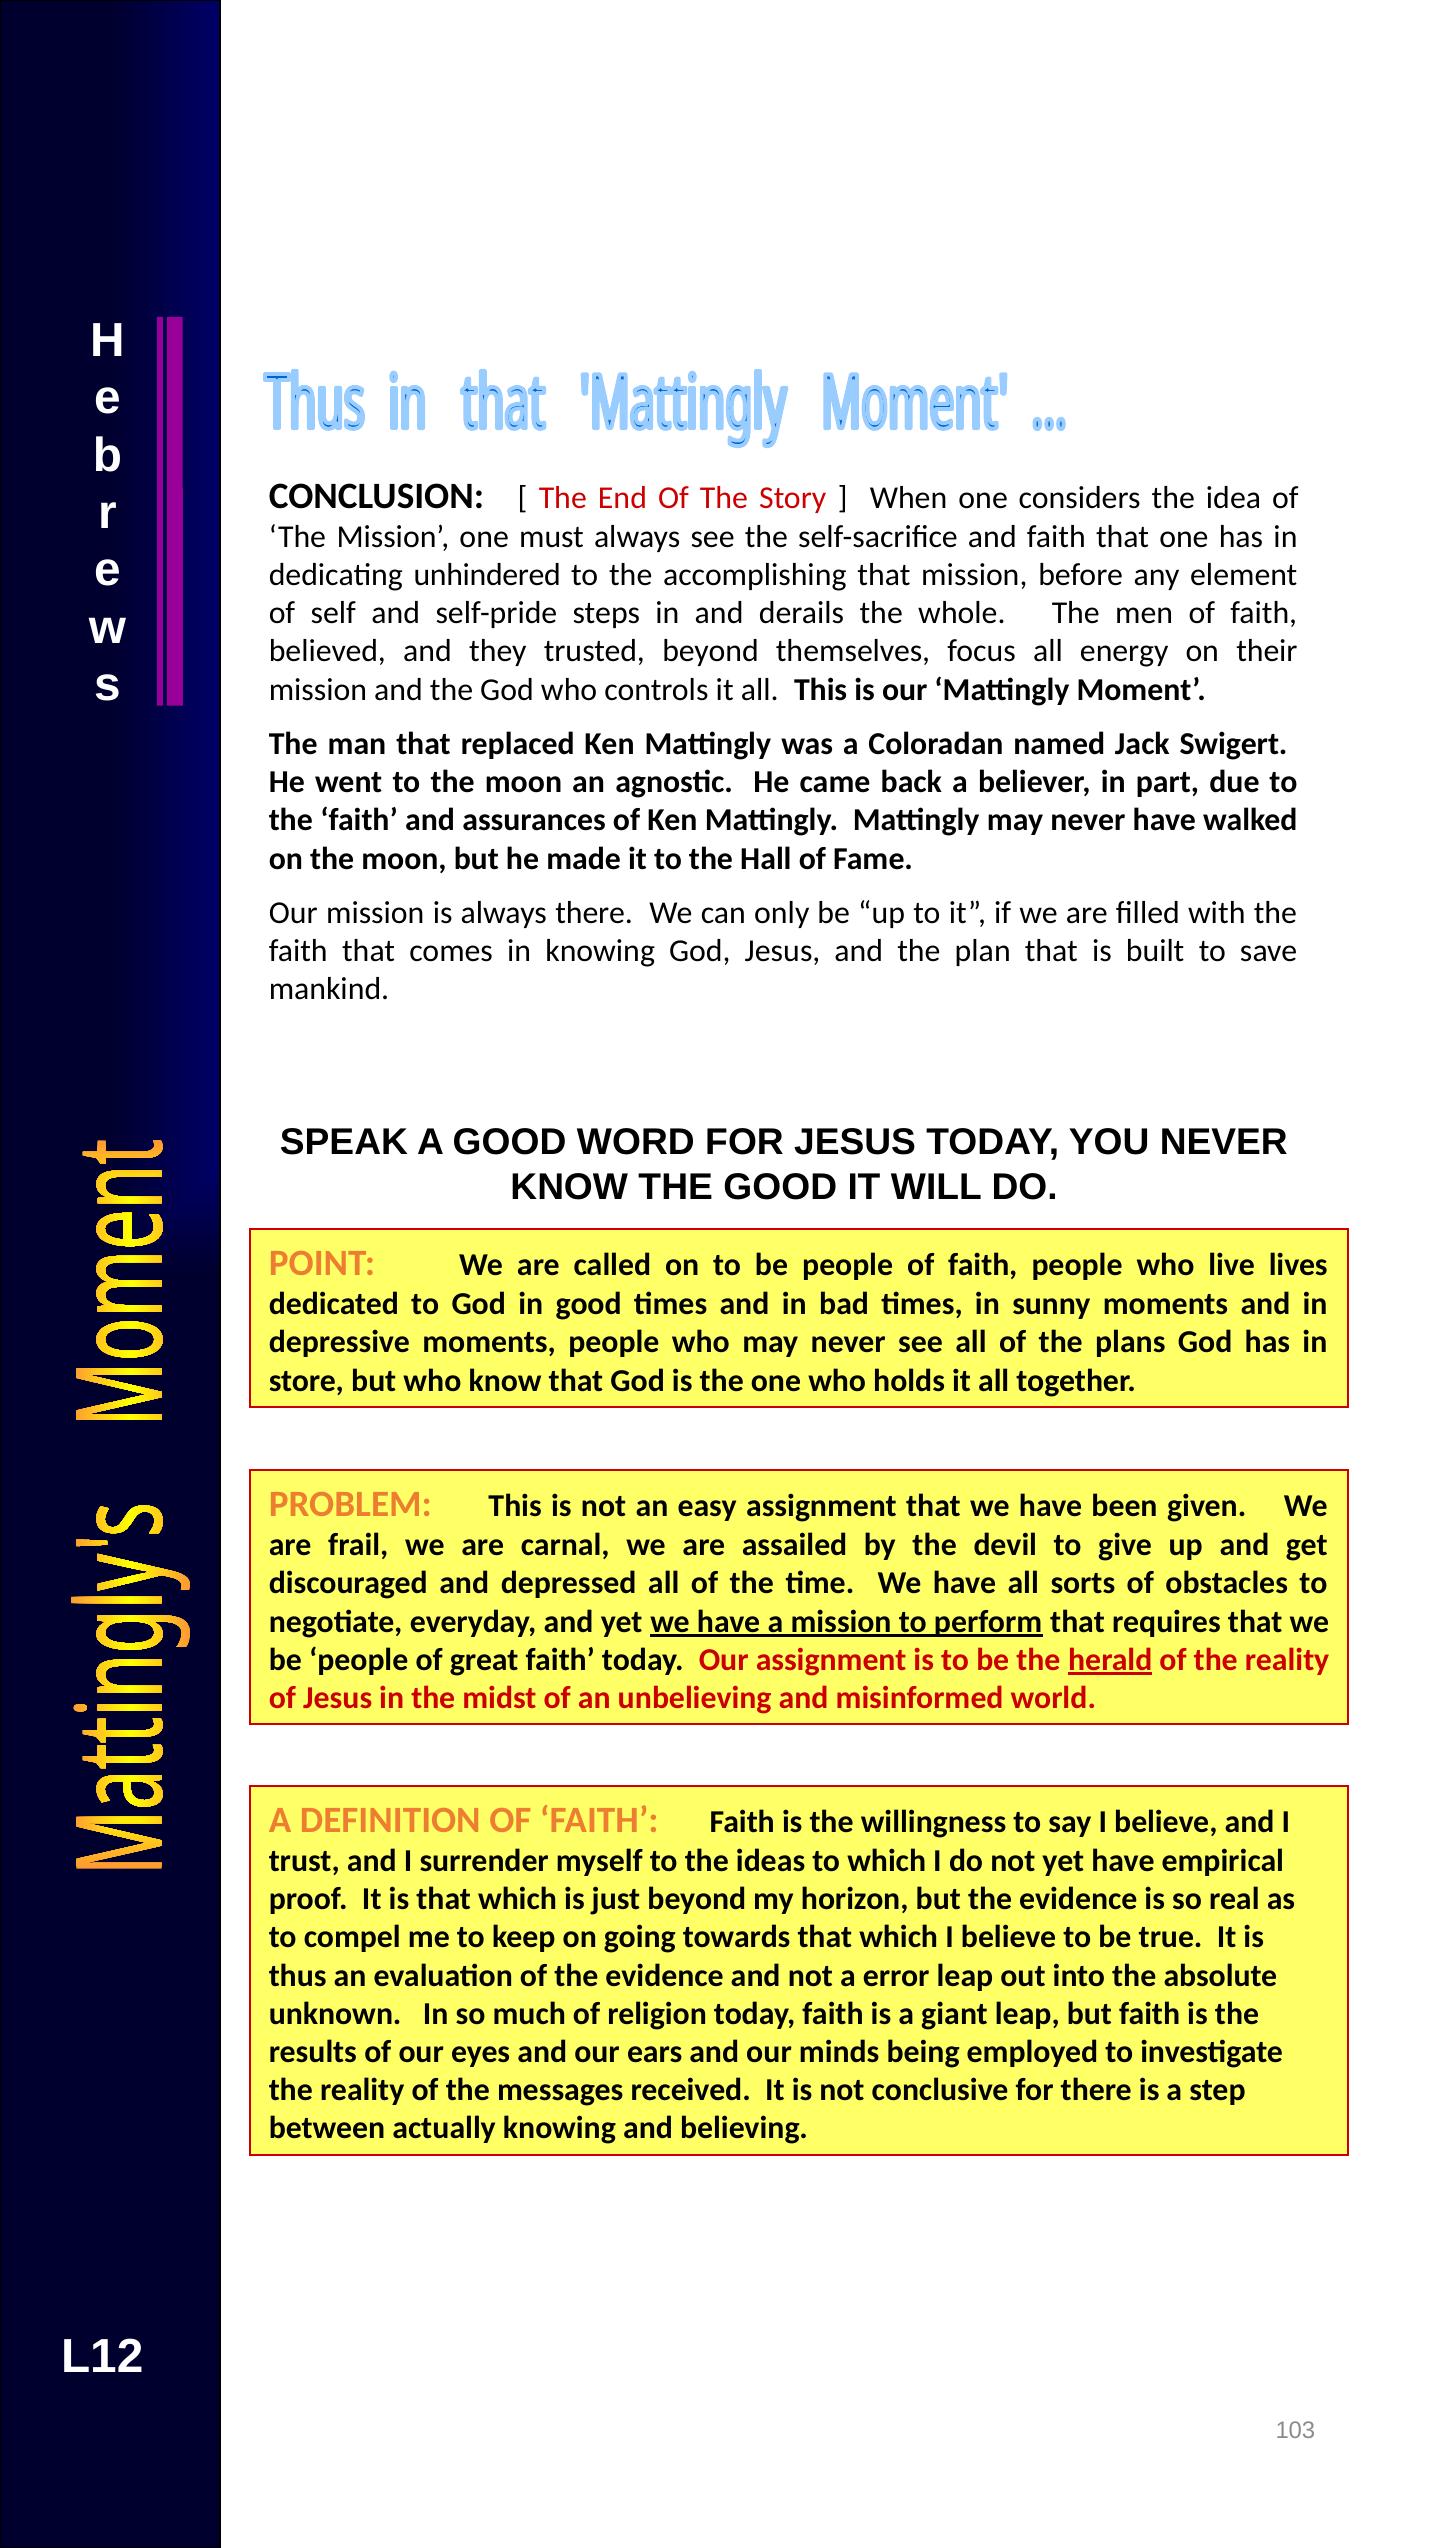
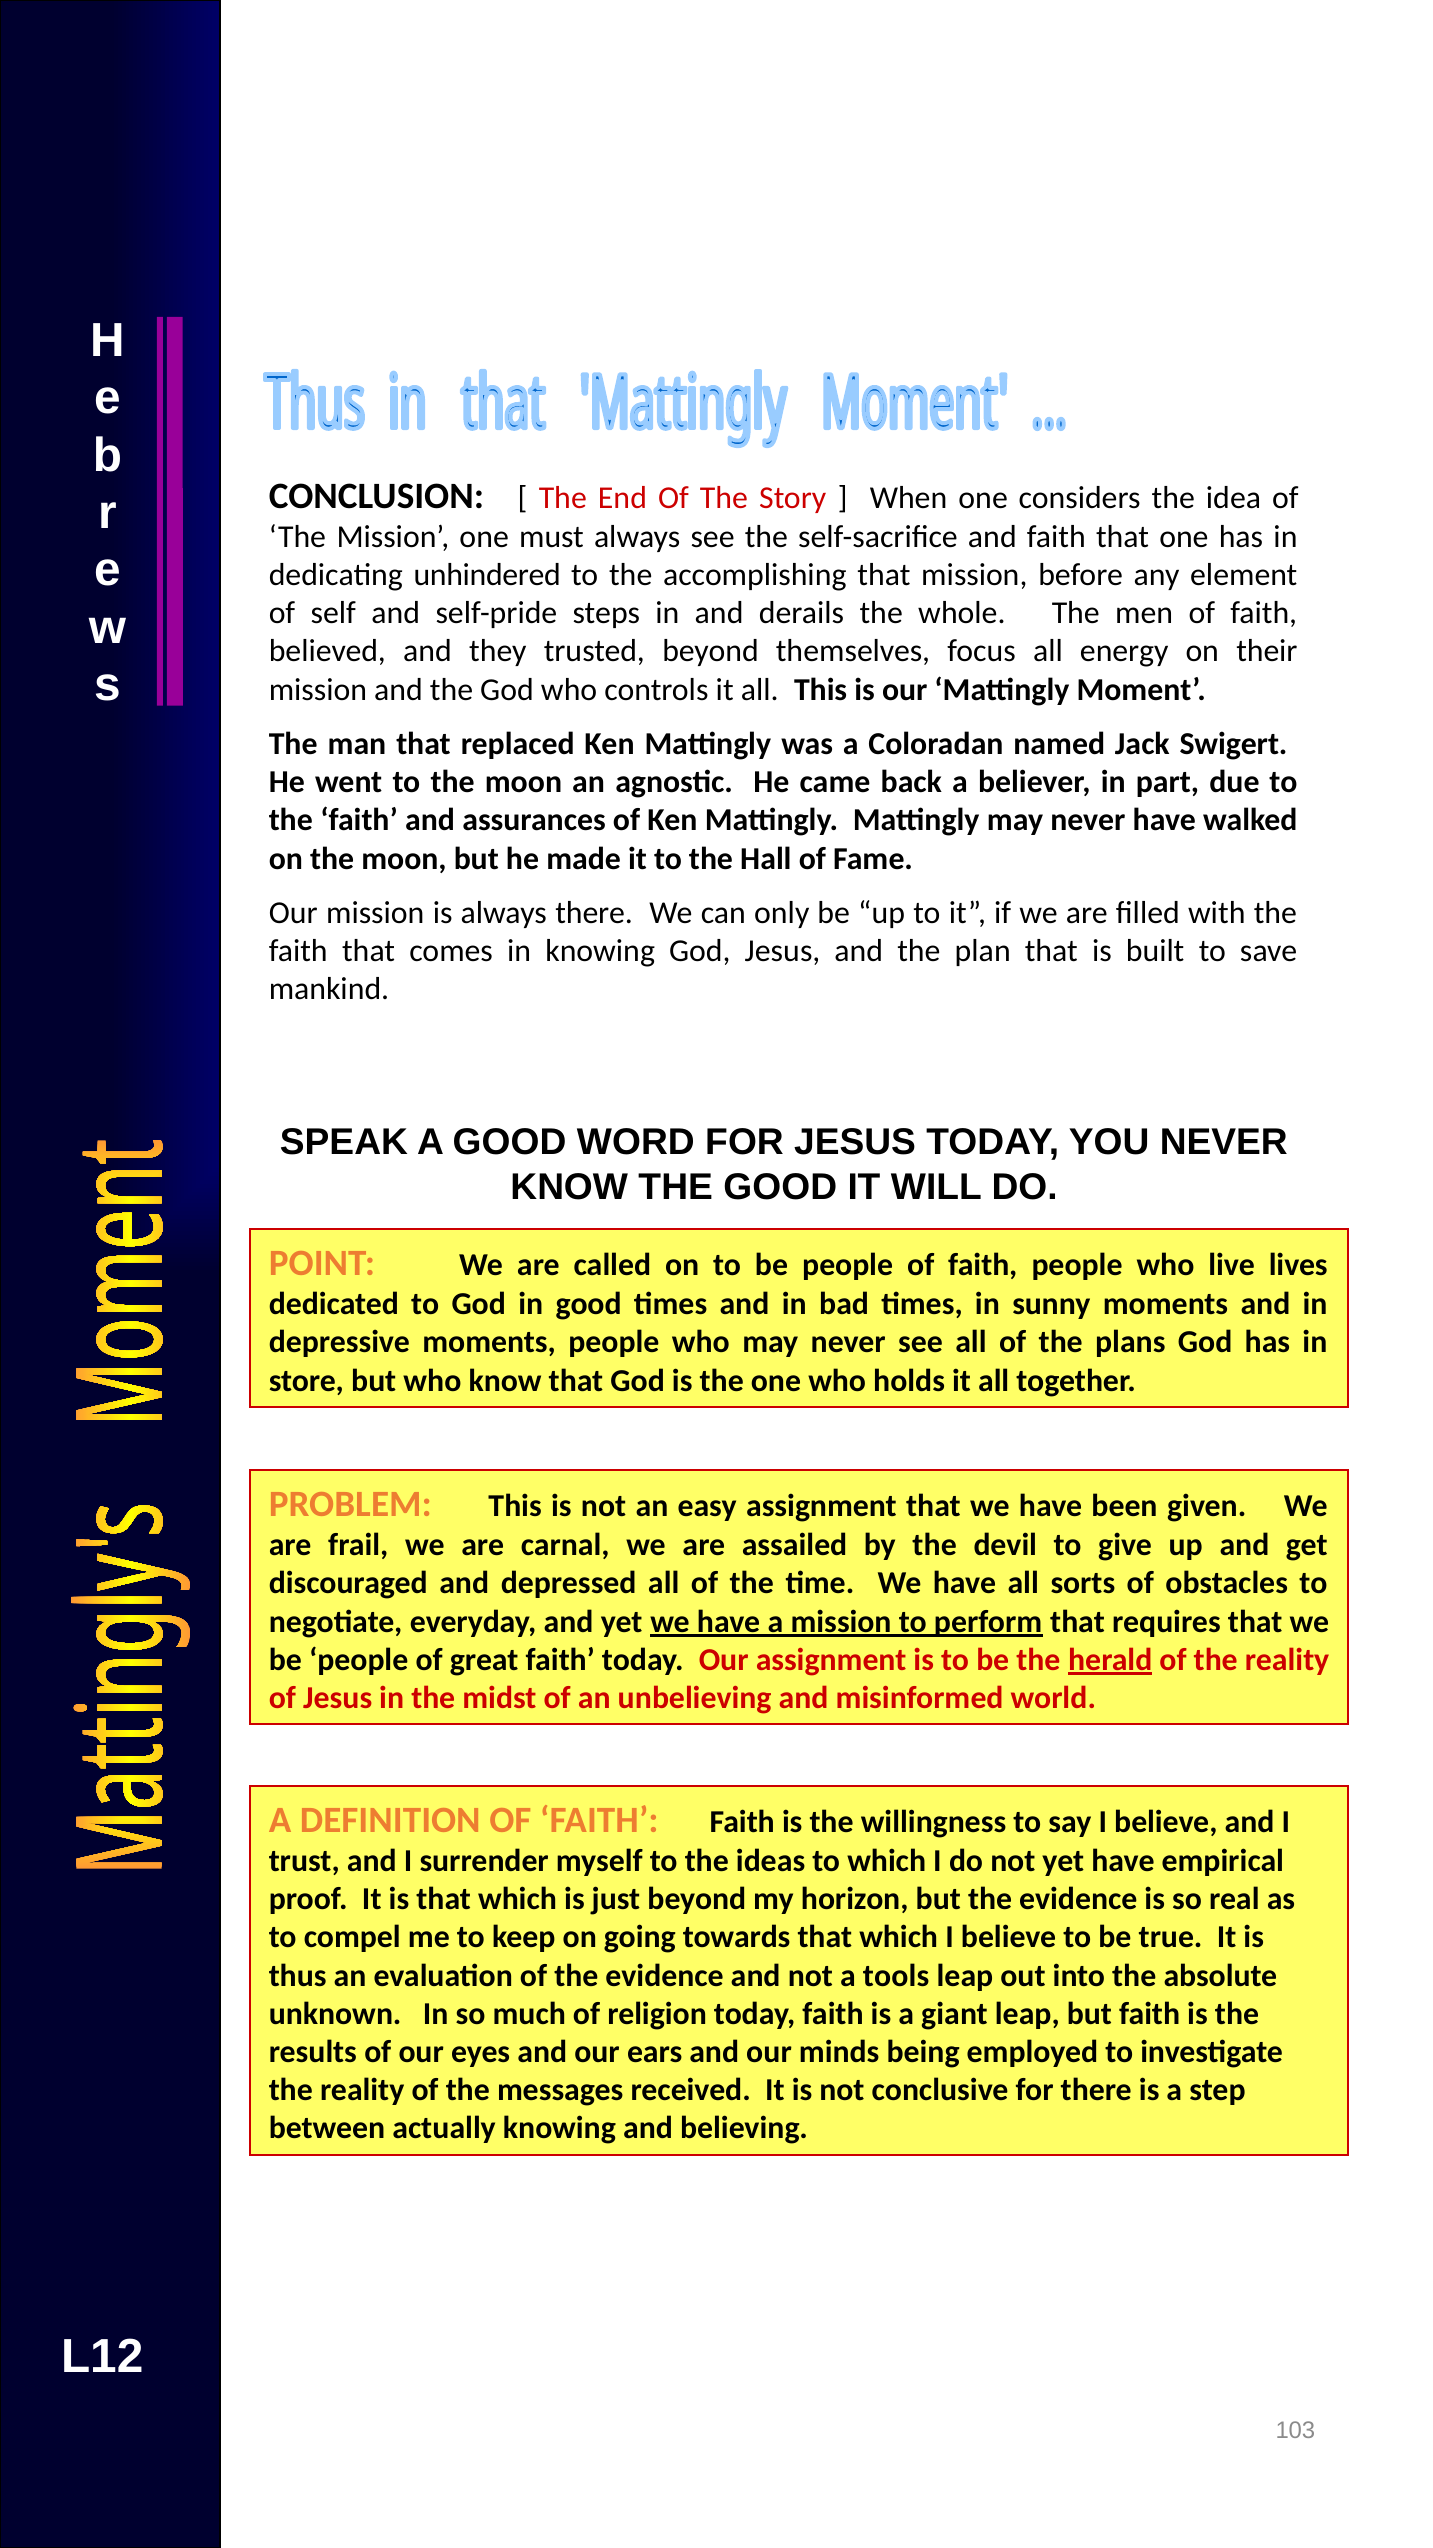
error: error -> tools
